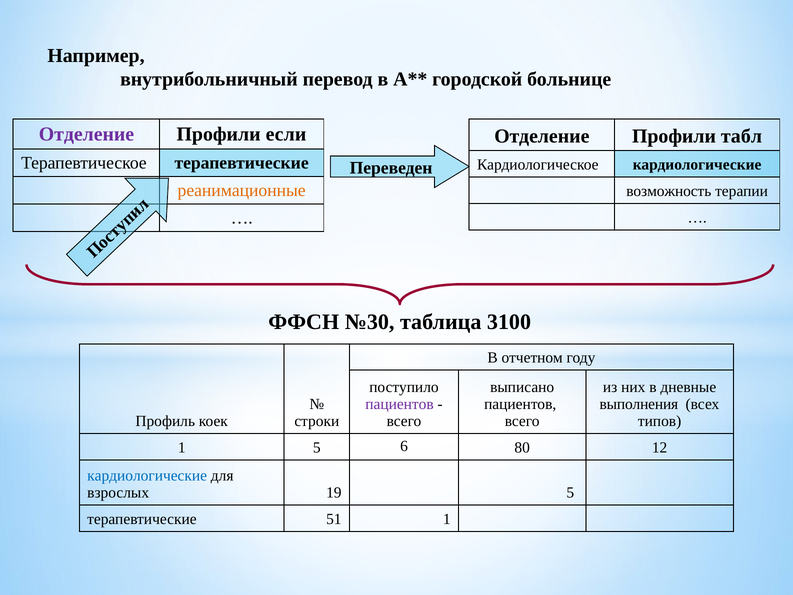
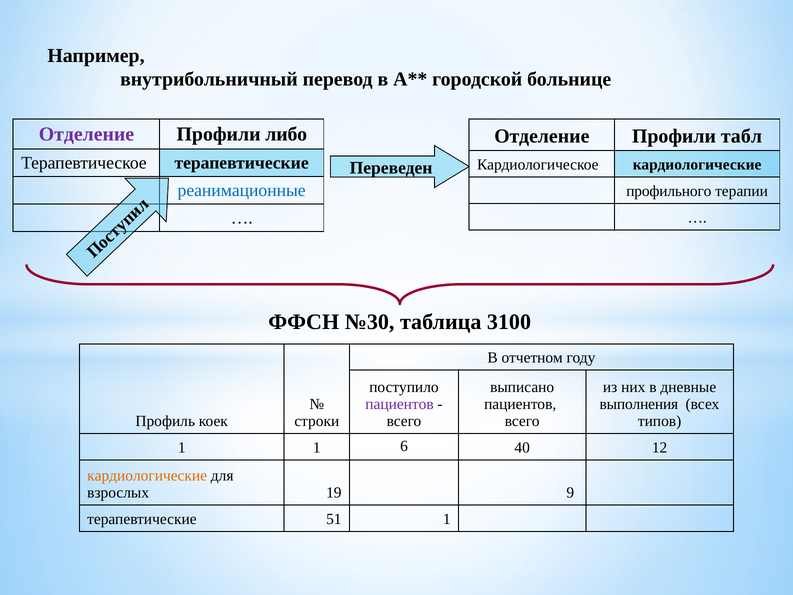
если: если -> либо
реанимационные colour: orange -> blue
возможность: возможность -> профильного
1 5: 5 -> 1
80: 80 -> 40
кардиологические at (147, 475) colour: blue -> orange
19 5: 5 -> 9
